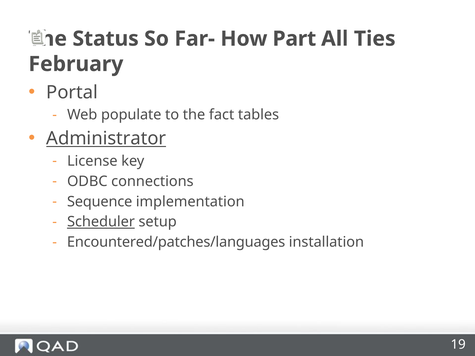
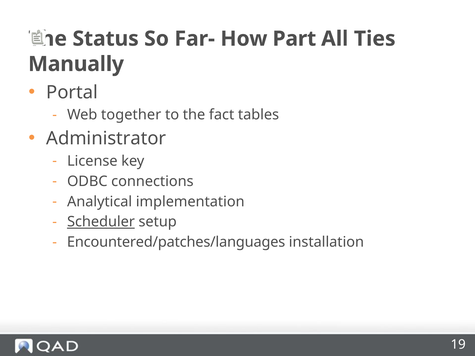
February: February -> Manually
populate: populate -> together
Administrator underline: present -> none
Sequence: Sequence -> Analytical
